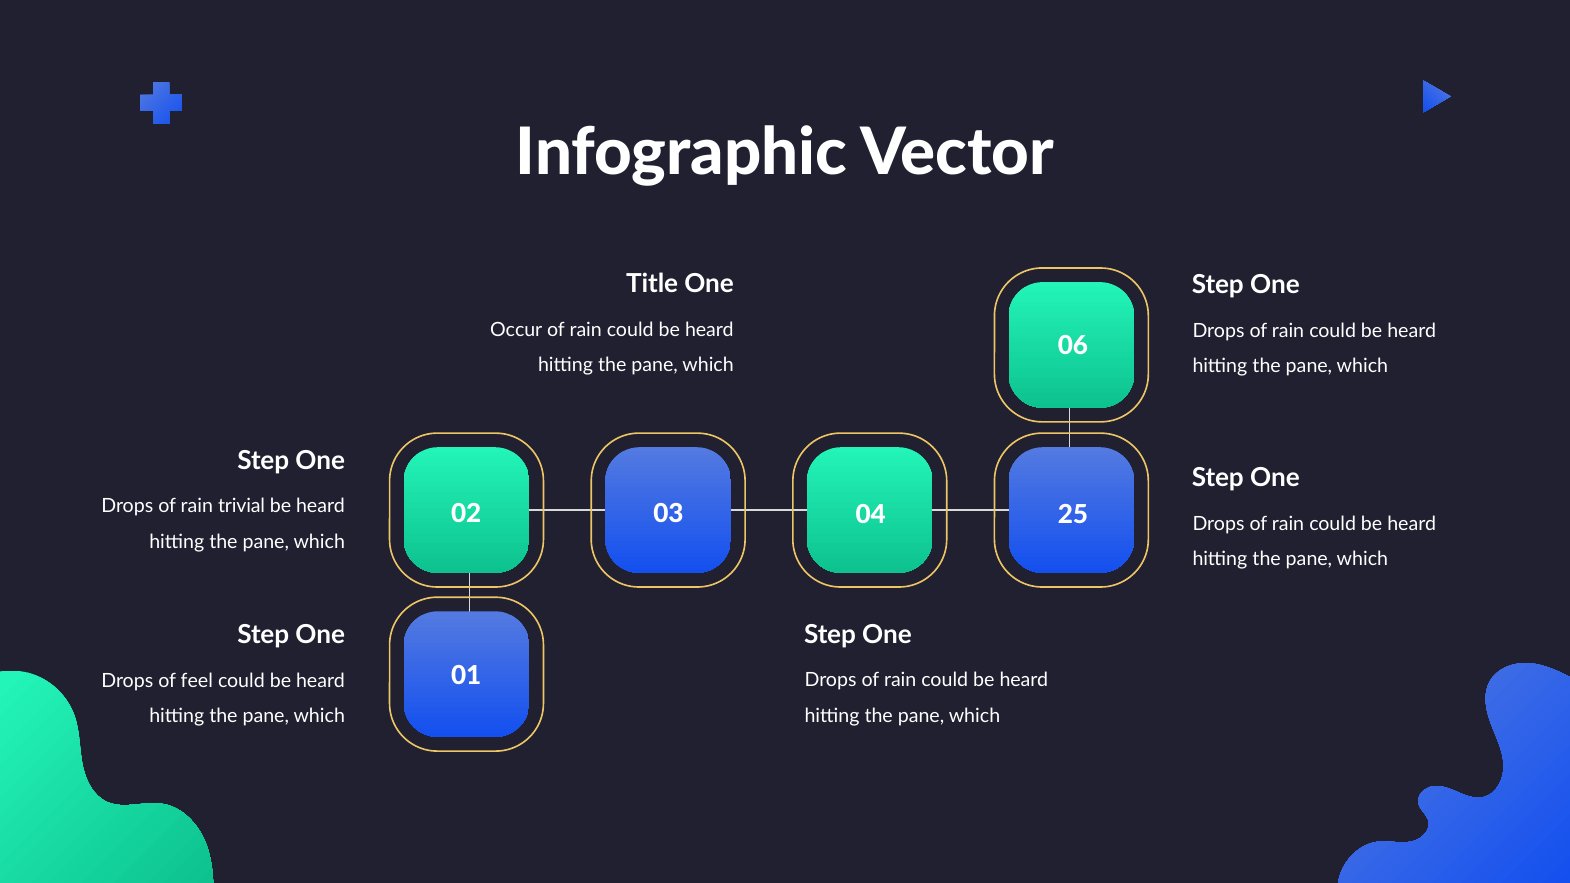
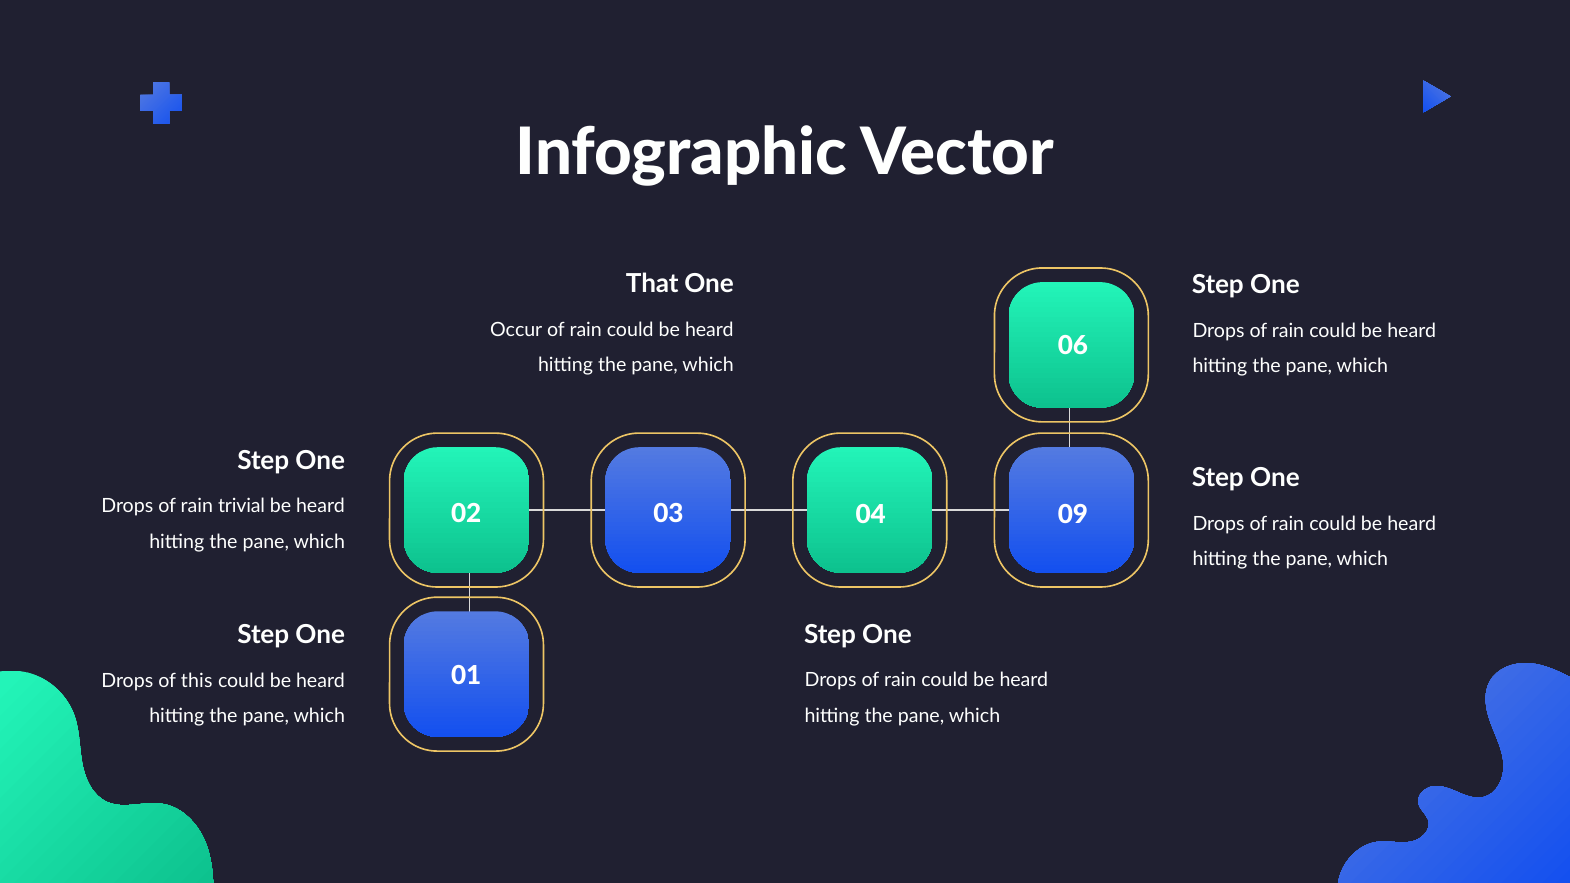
Title: Title -> That
25: 25 -> 09
feel: feel -> this
